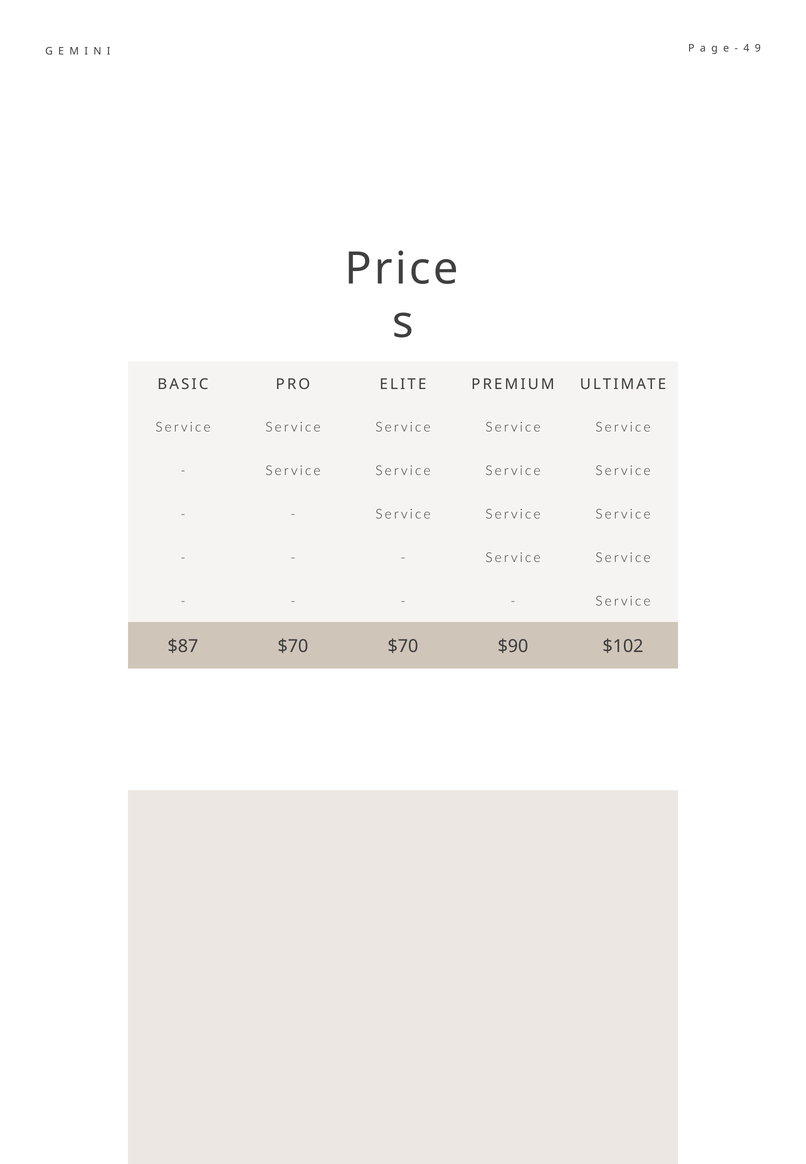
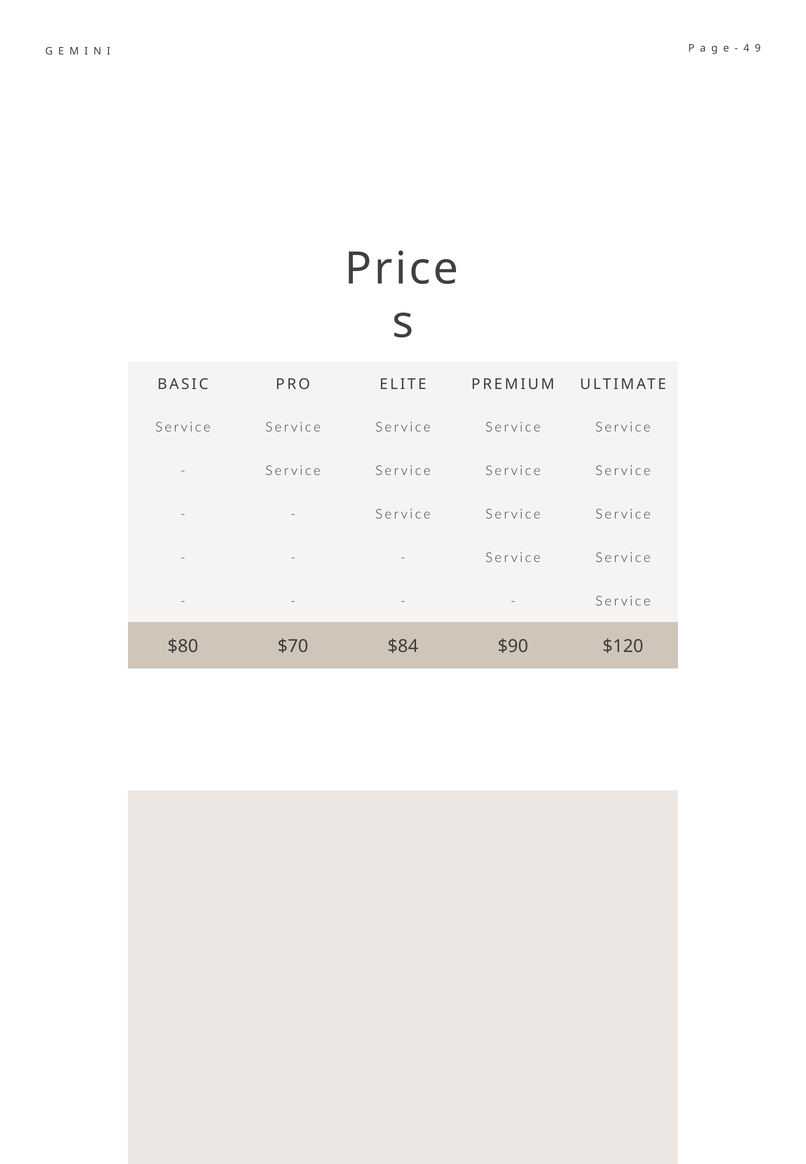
$87: $87 -> $80
$70 $70: $70 -> $84
$102: $102 -> $120
